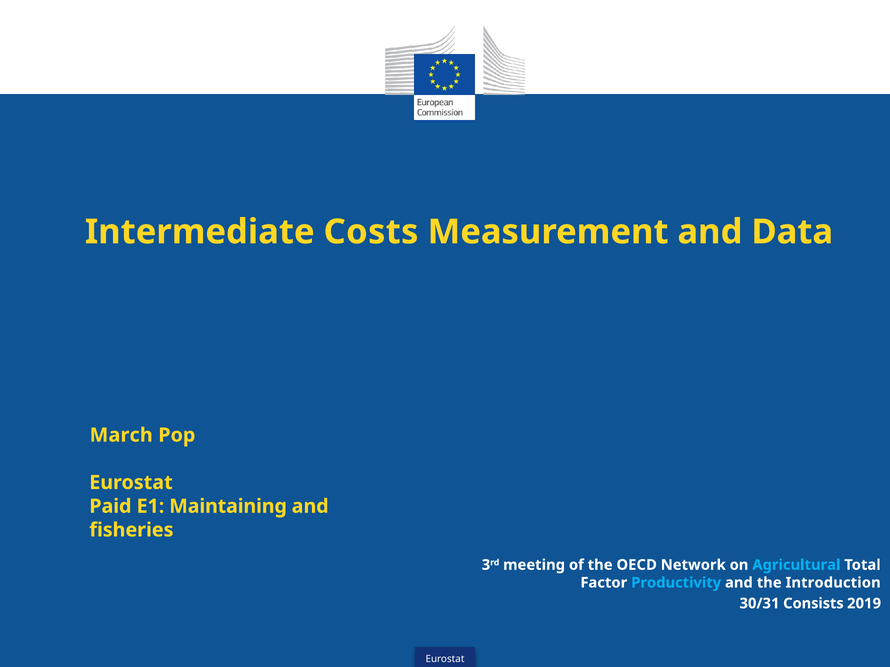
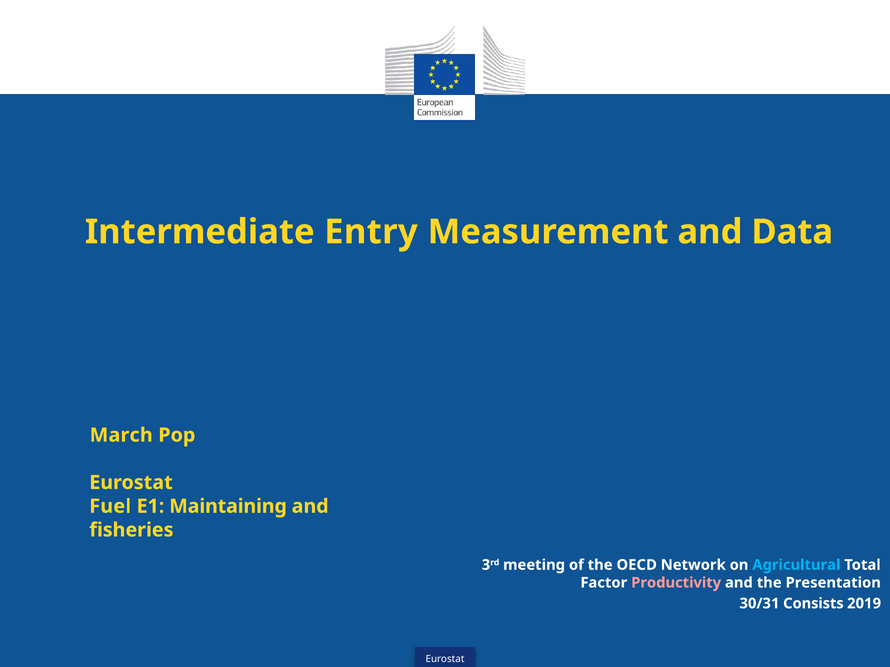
Costs: Costs -> Entry
Paid: Paid -> Fuel
Productivity colour: light blue -> pink
Introduction: Introduction -> Presentation
